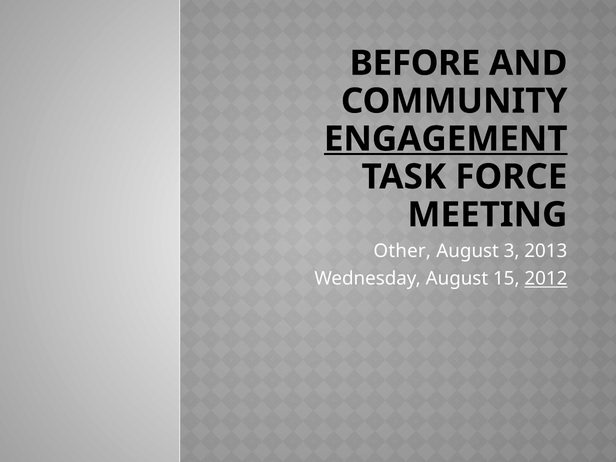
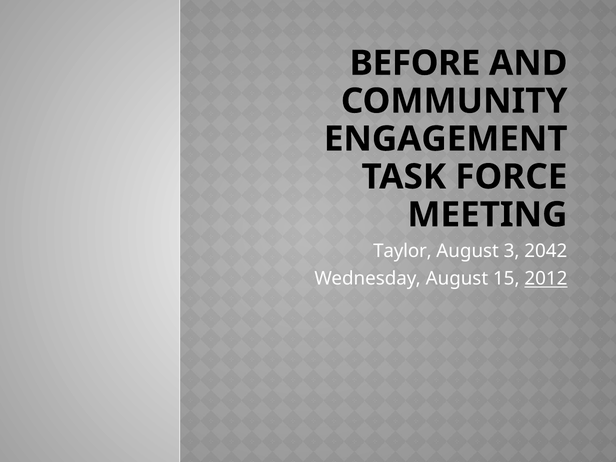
ENGAGEMENT underline: present -> none
Other: Other -> Taylor
2013: 2013 -> 2042
